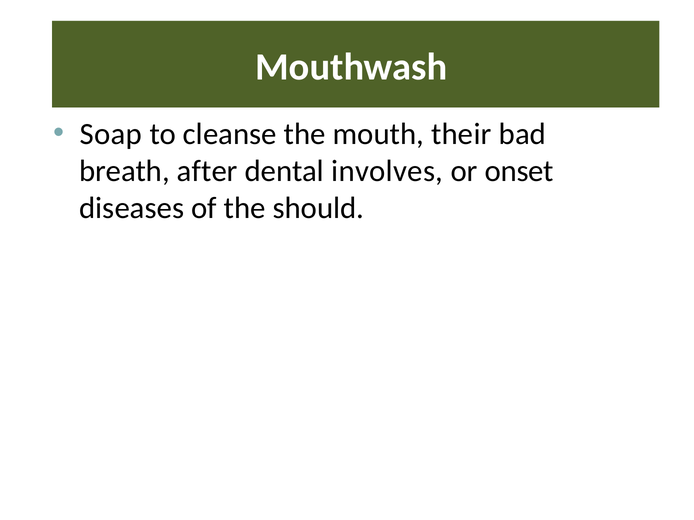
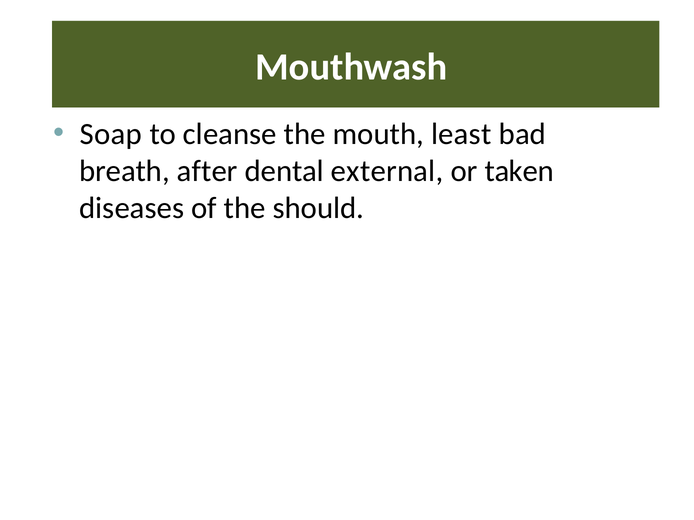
their: their -> least
involves: involves -> external
onset: onset -> taken
